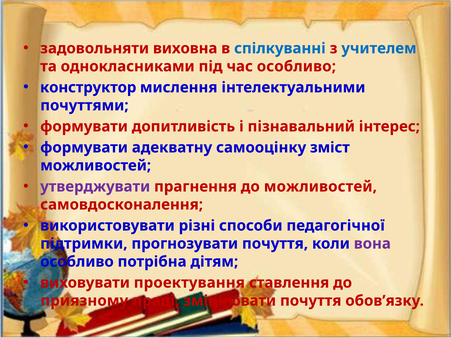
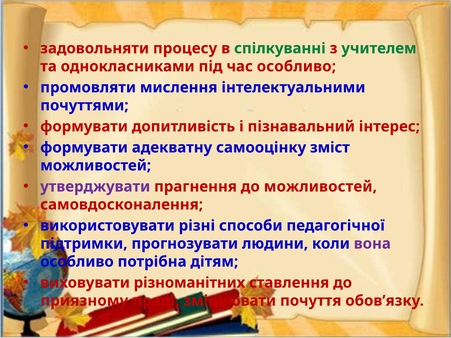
виховна: виховна -> процесу
спілкуванні colour: blue -> green
учителем colour: blue -> green
конструктор: конструктор -> промовляти
прогнозувати почуття: почуття -> людини
проектування: проектування -> різноманітних
